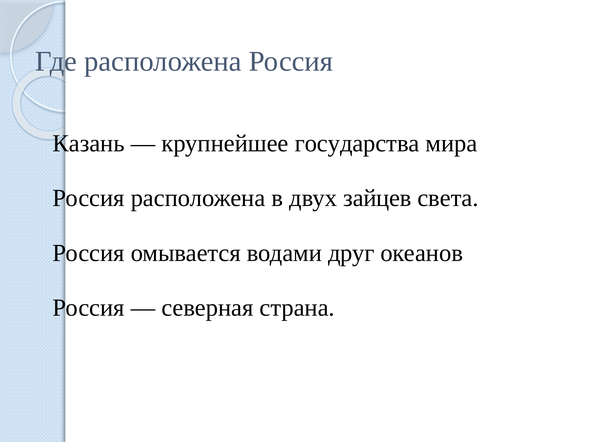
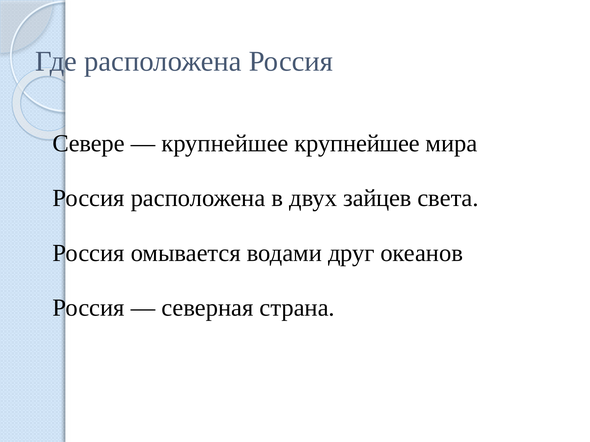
Казань: Казань -> Севере
крупнейшее государства: государства -> крупнейшее
